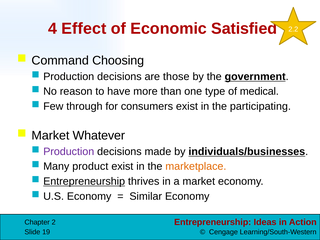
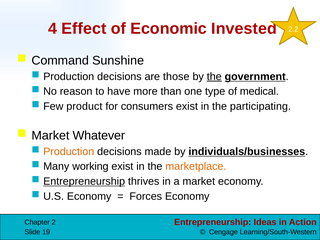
Satisfied: Satisfied -> Invested
Choosing: Choosing -> Sunshine
the at (214, 76) underline: none -> present
through: through -> product
Production at (69, 152) colour: purple -> orange
product: product -> working
Similar: Similar -> Forces
